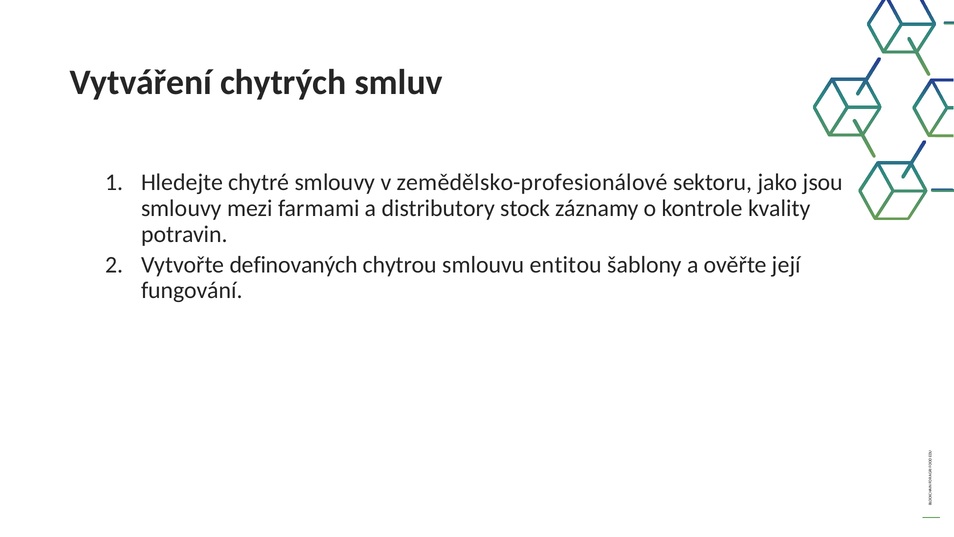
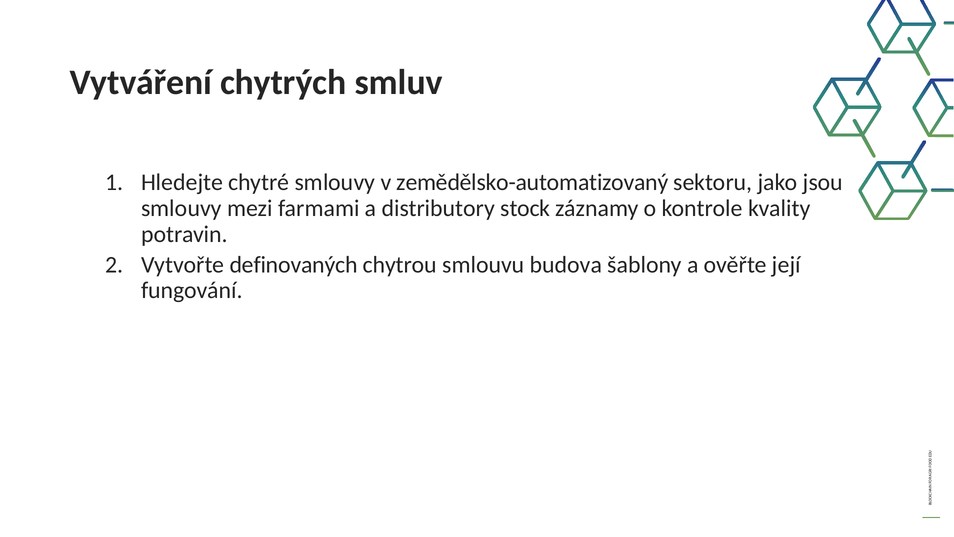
zemědělsko-profesionálové: zemědělsko-profesionálové -> zemědělsko-automatizovaný
entitou: entitou -> budova
